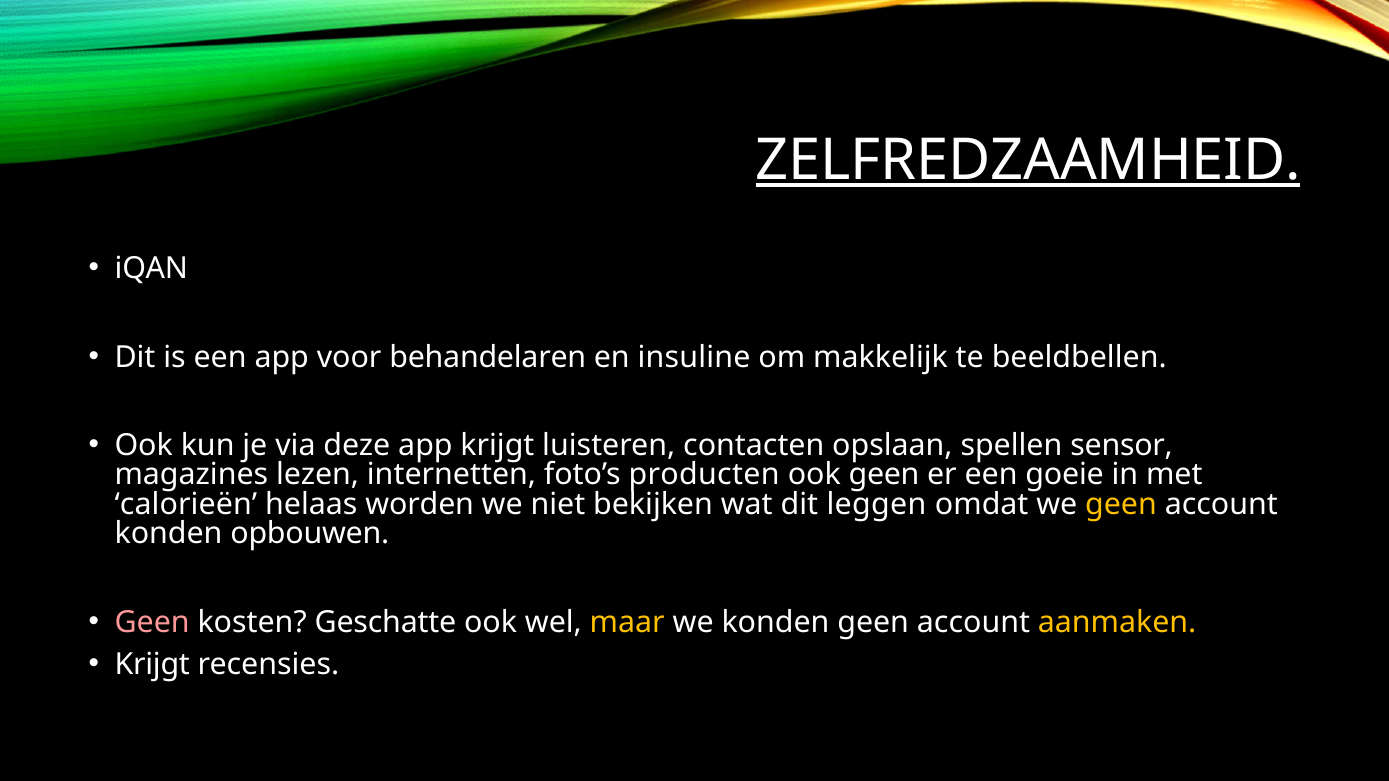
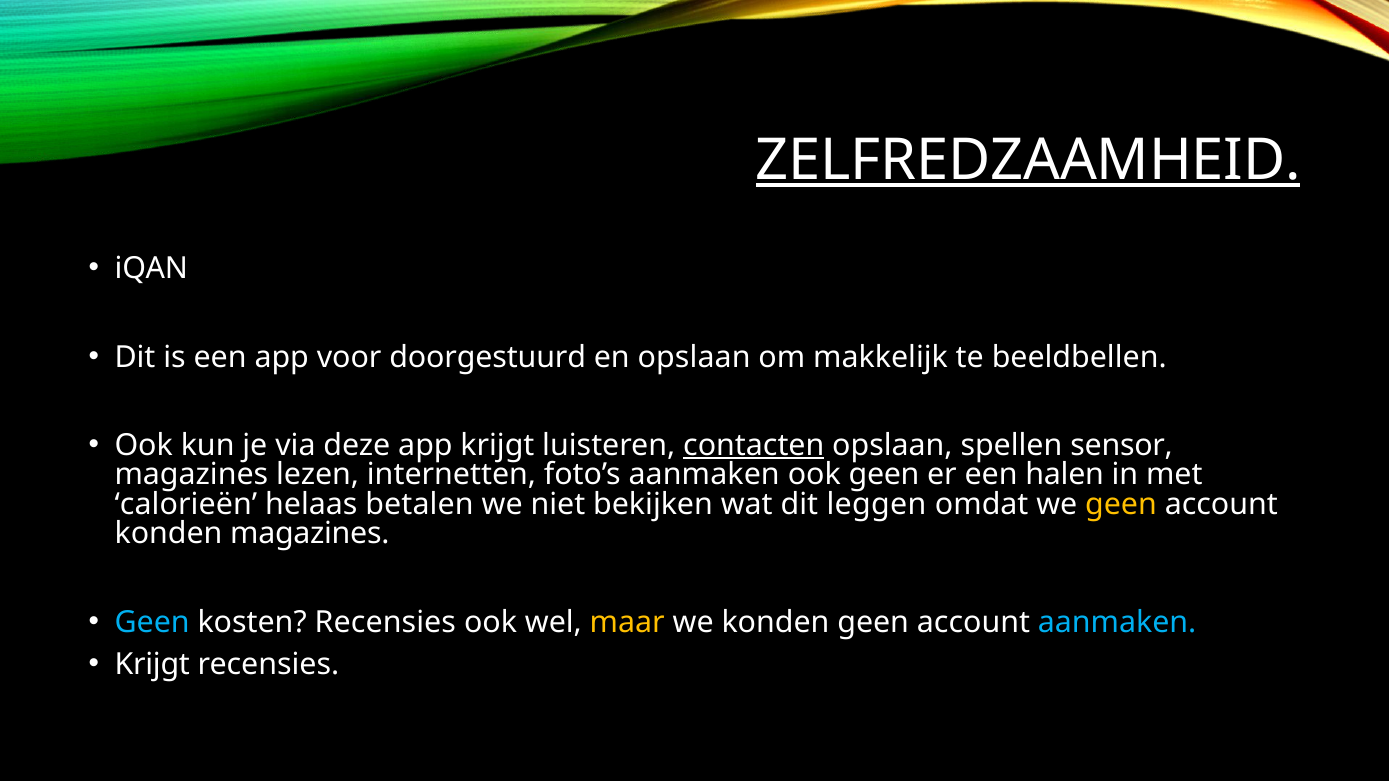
behandelaren: behandelaren -> doorgestuurd
en insuline: insuline -> opslaan
contacten underline: none -> present
foto’s producten: producten -> aanmaken
goeie: goeie -> halen
worden: worden -> betalen
konden opbouwen: opbouwen -> magazines
Geen at (152, 622) colour: pink -> light blue
kosten Geschatte: Geschatte -> Recensies
aanmaken at (1117, 622) colour: yellow -> light blue
